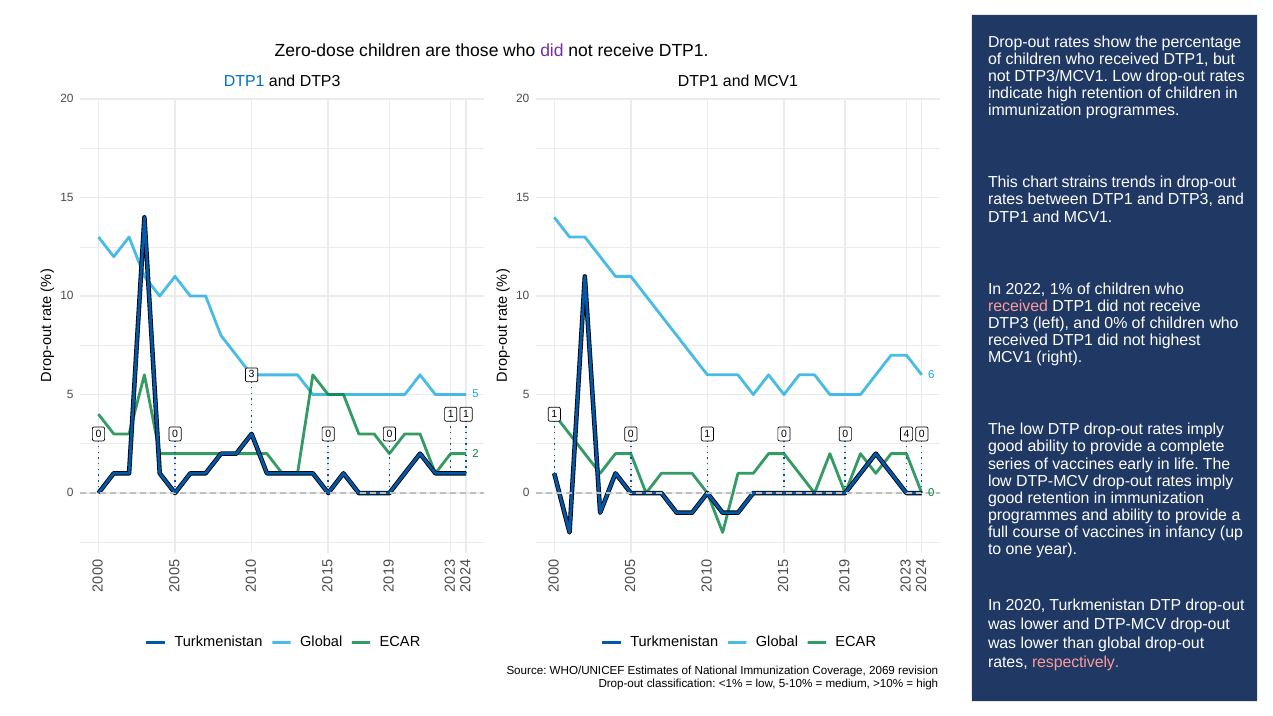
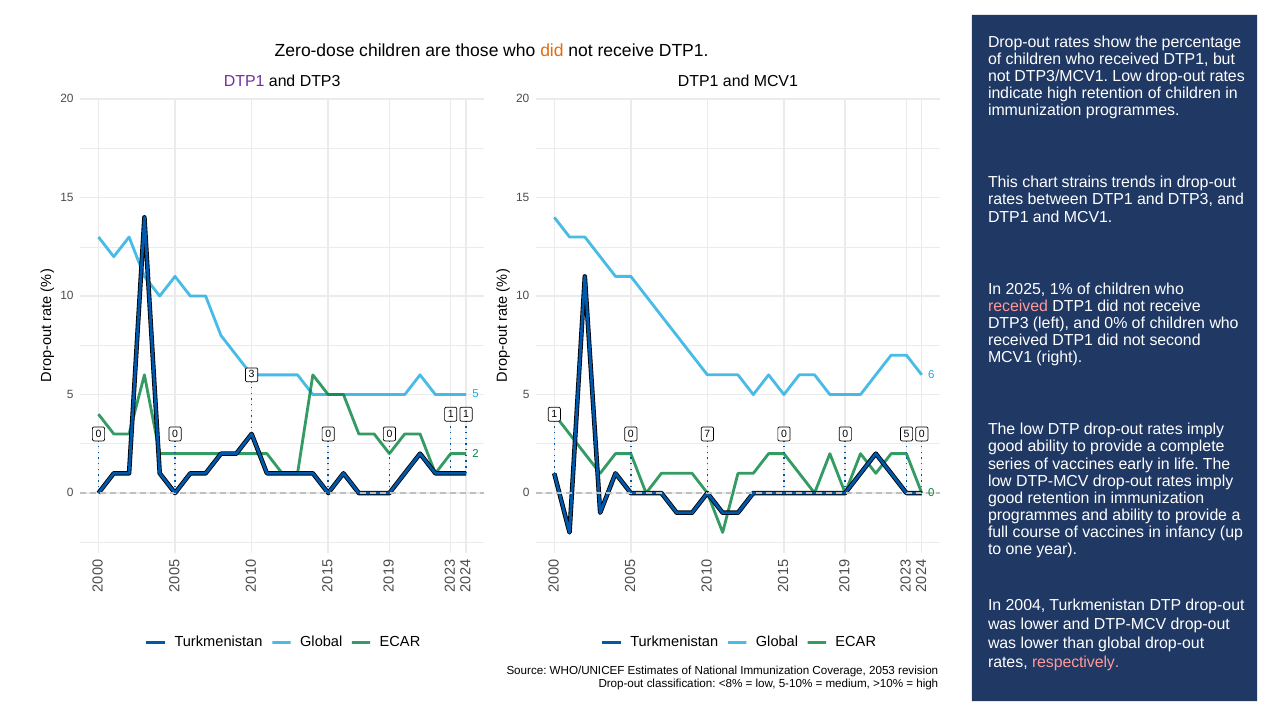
did at (552, 51) colour: purple -> orange
DTP1 at (244, 81) colour: blue -> purple
2022: 2022 -> 2025
highest: highest -> second
1 at (707, 434): 1 -> 7
4 at (906, 434): 4 -> 5
2020: 2020 -> 2004
2069: 2069 -> 2053
<1%: <1% -> <8%
